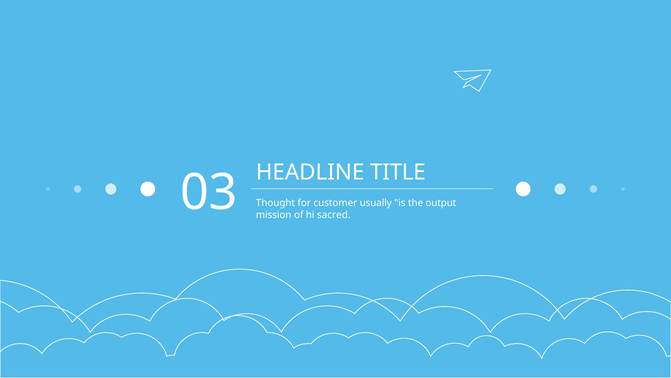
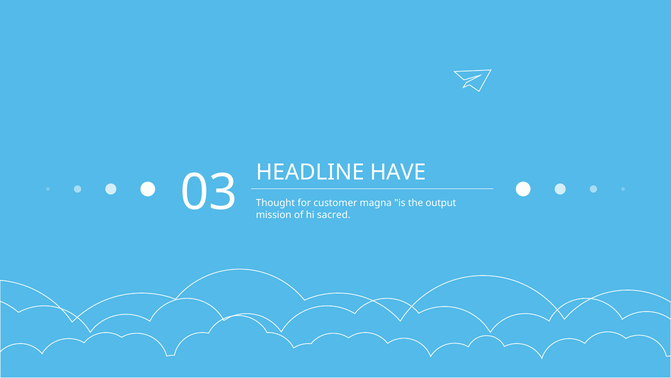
TITLE: TITLE -> HAVE
usually: usually -> magna
